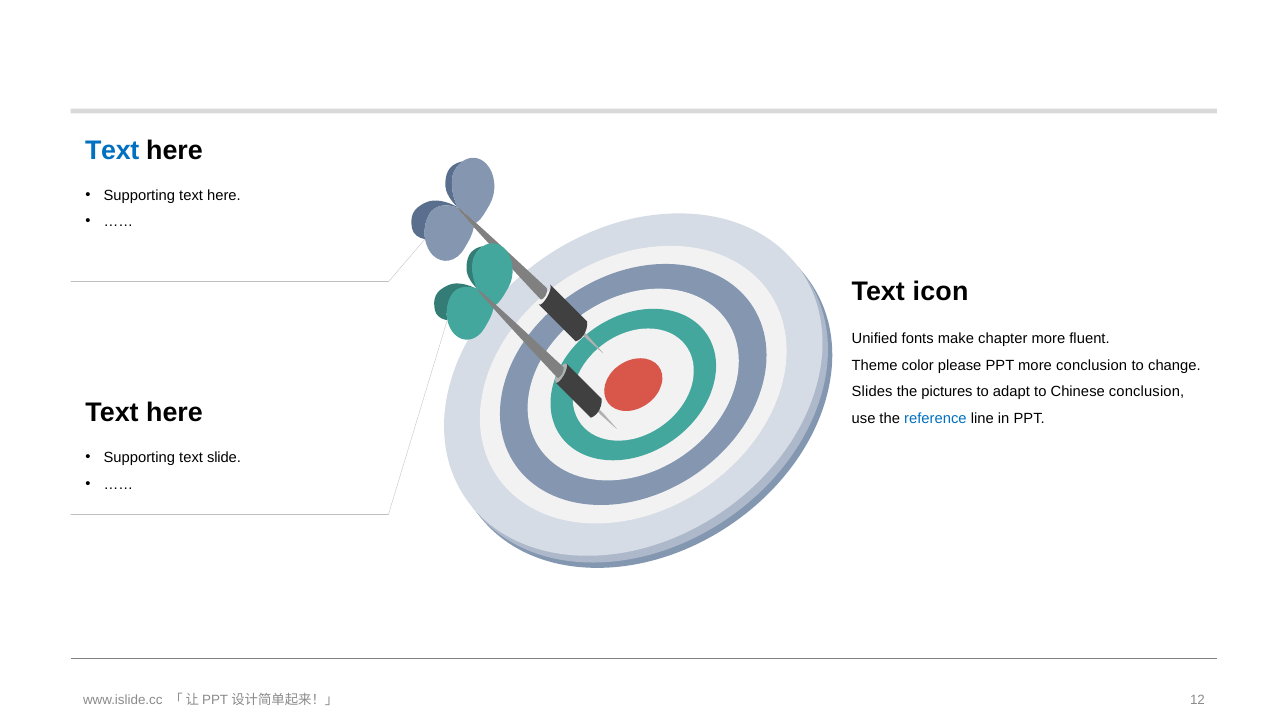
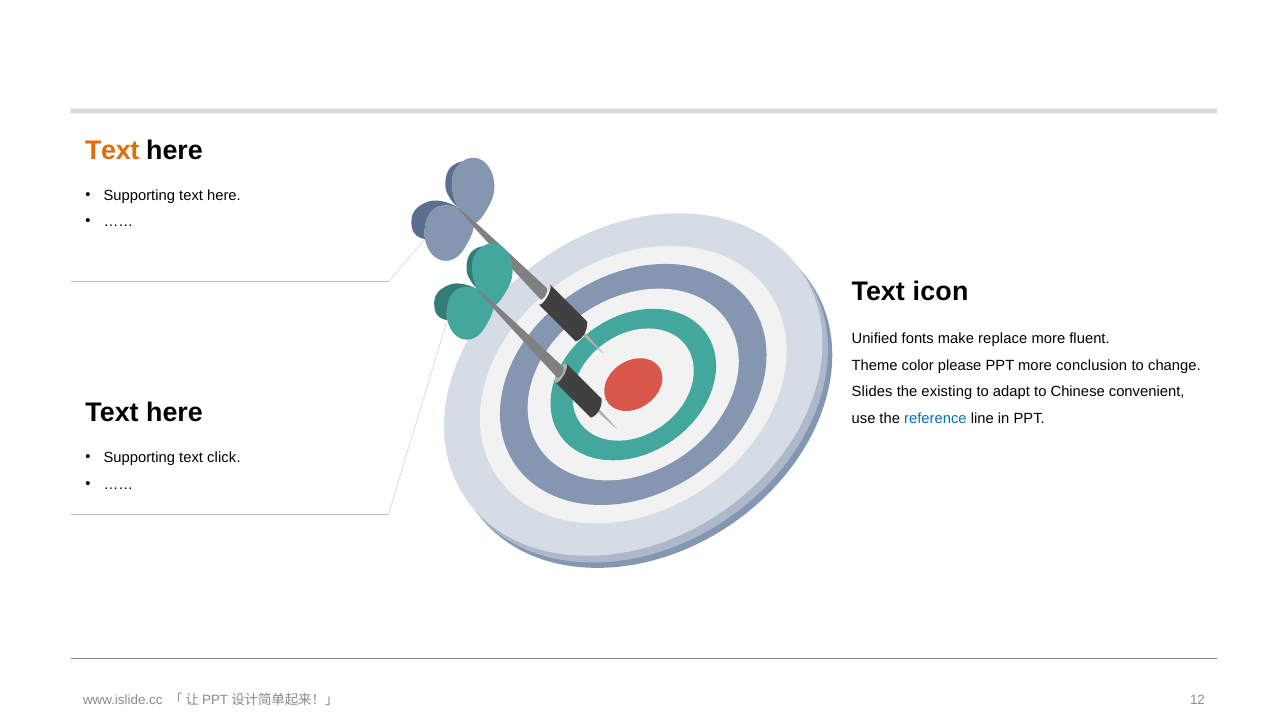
Text at (112, 150) colour: blue -> orange
chapter: chapter -> replace
pictures: pictures -> existing
Chinese conclusion: conclusion -> convenient
slide: slide -> click
